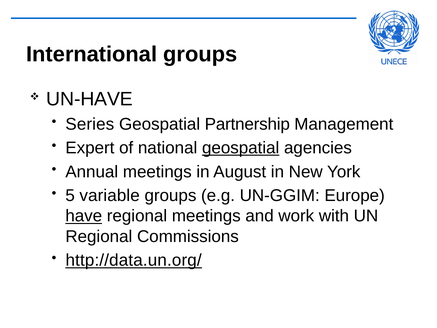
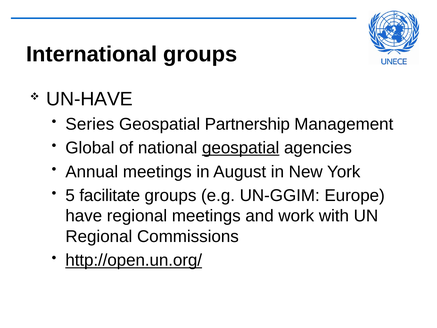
Expert: Expert -> Global
variable: variable -> facilitate
have underline: present -> none
http://data.un.org/: http://data.un.org/ -> http://open.un.org/
